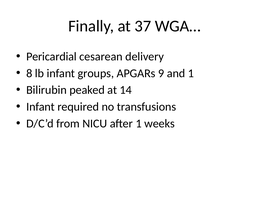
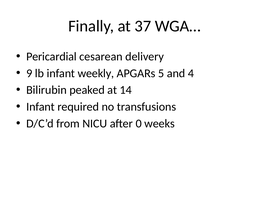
8: 8 -> 9
groups: groups -> weekly
9: 9 -> 5
and 1: 1 -> 4
after 1: 1 -> 0
